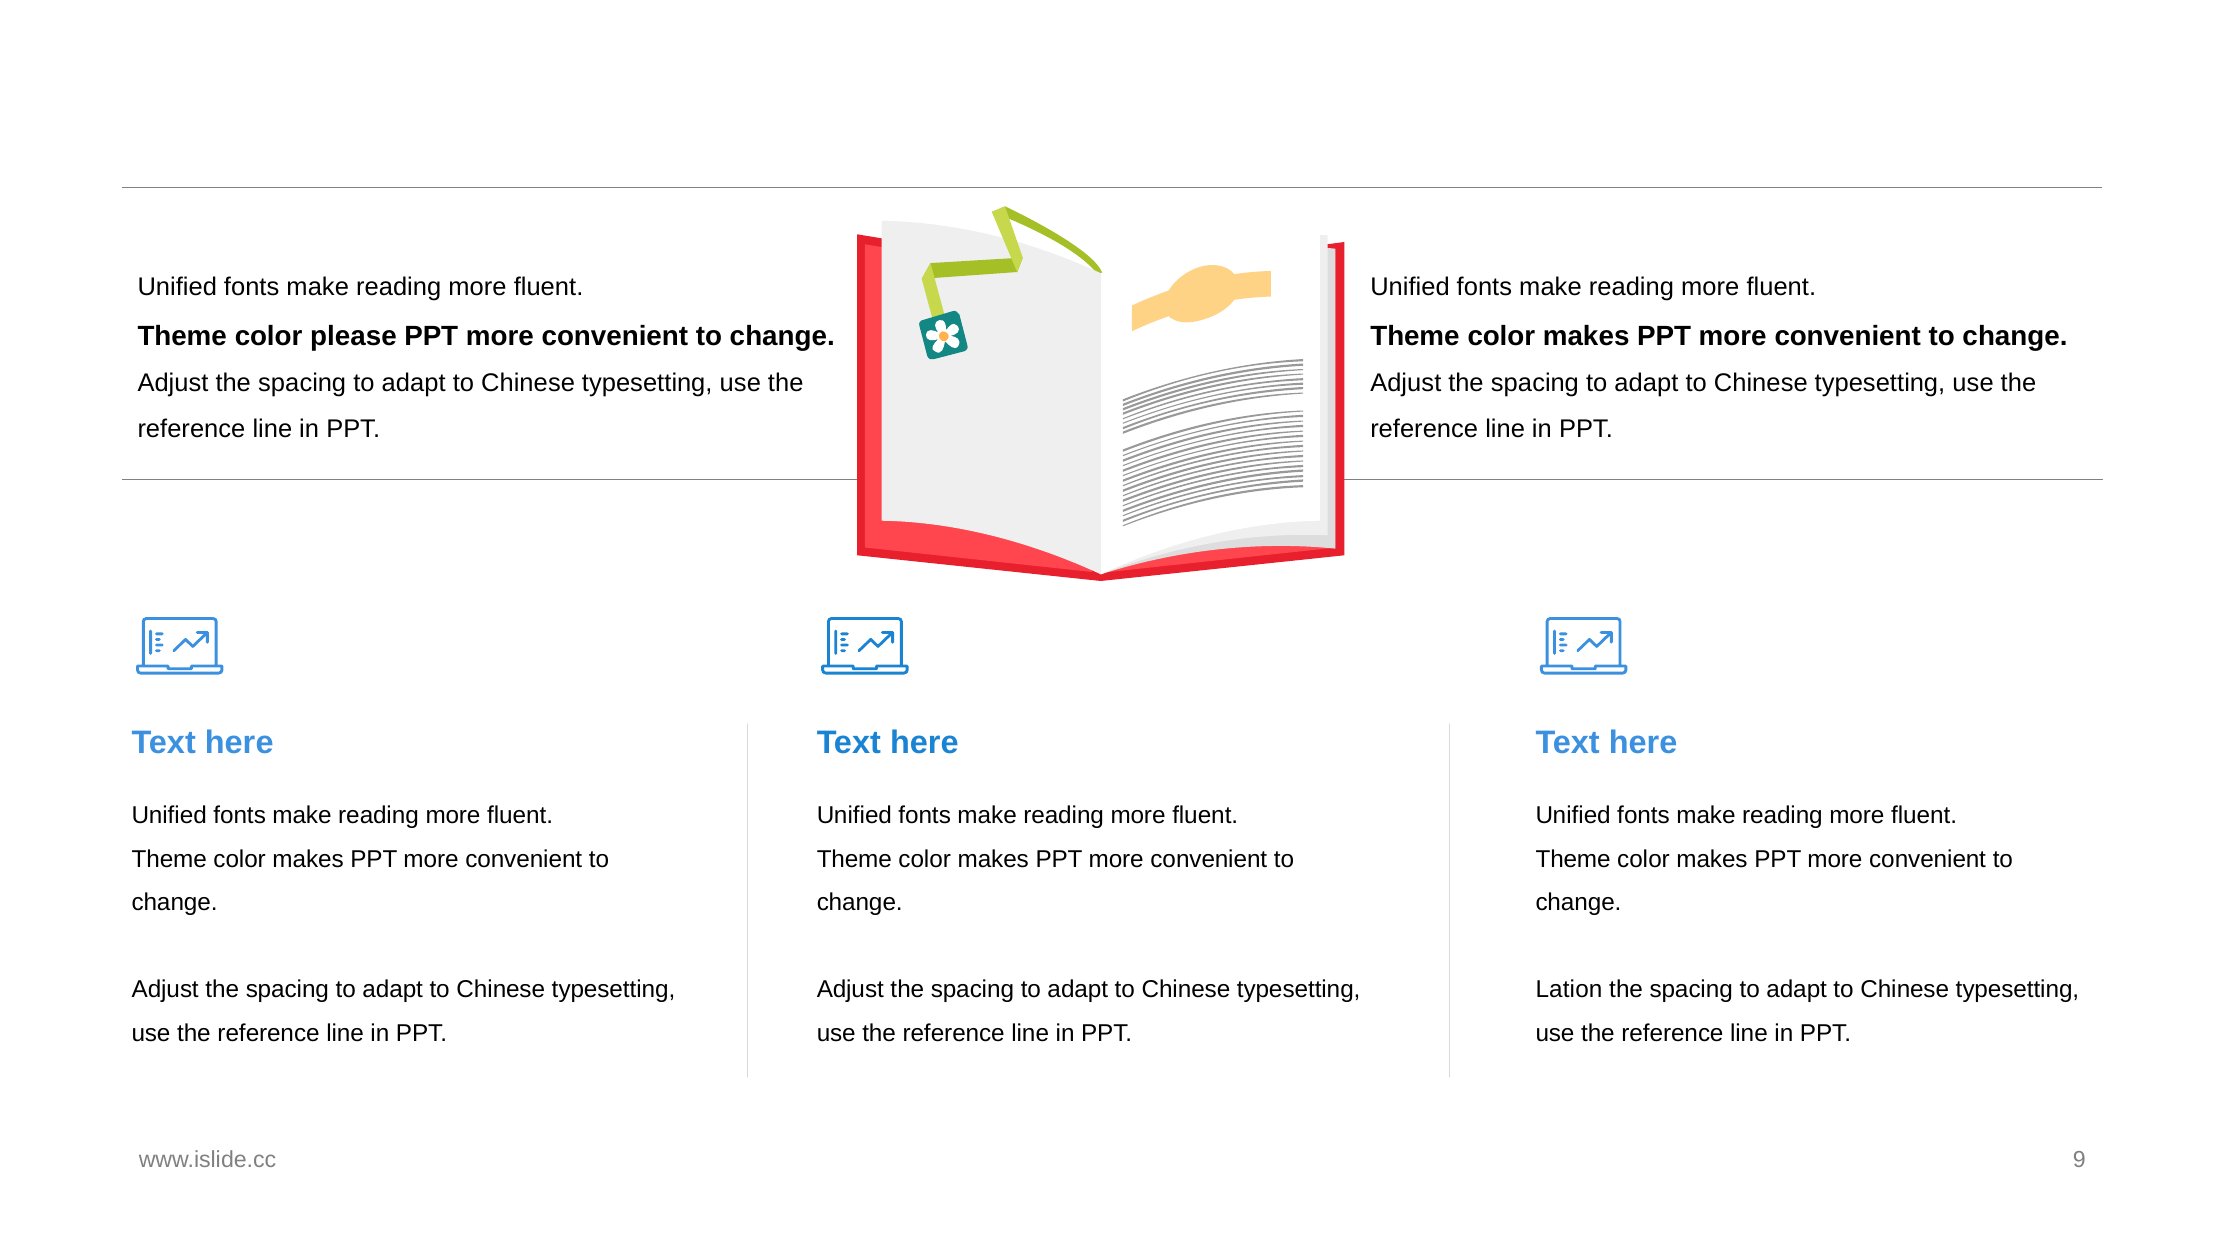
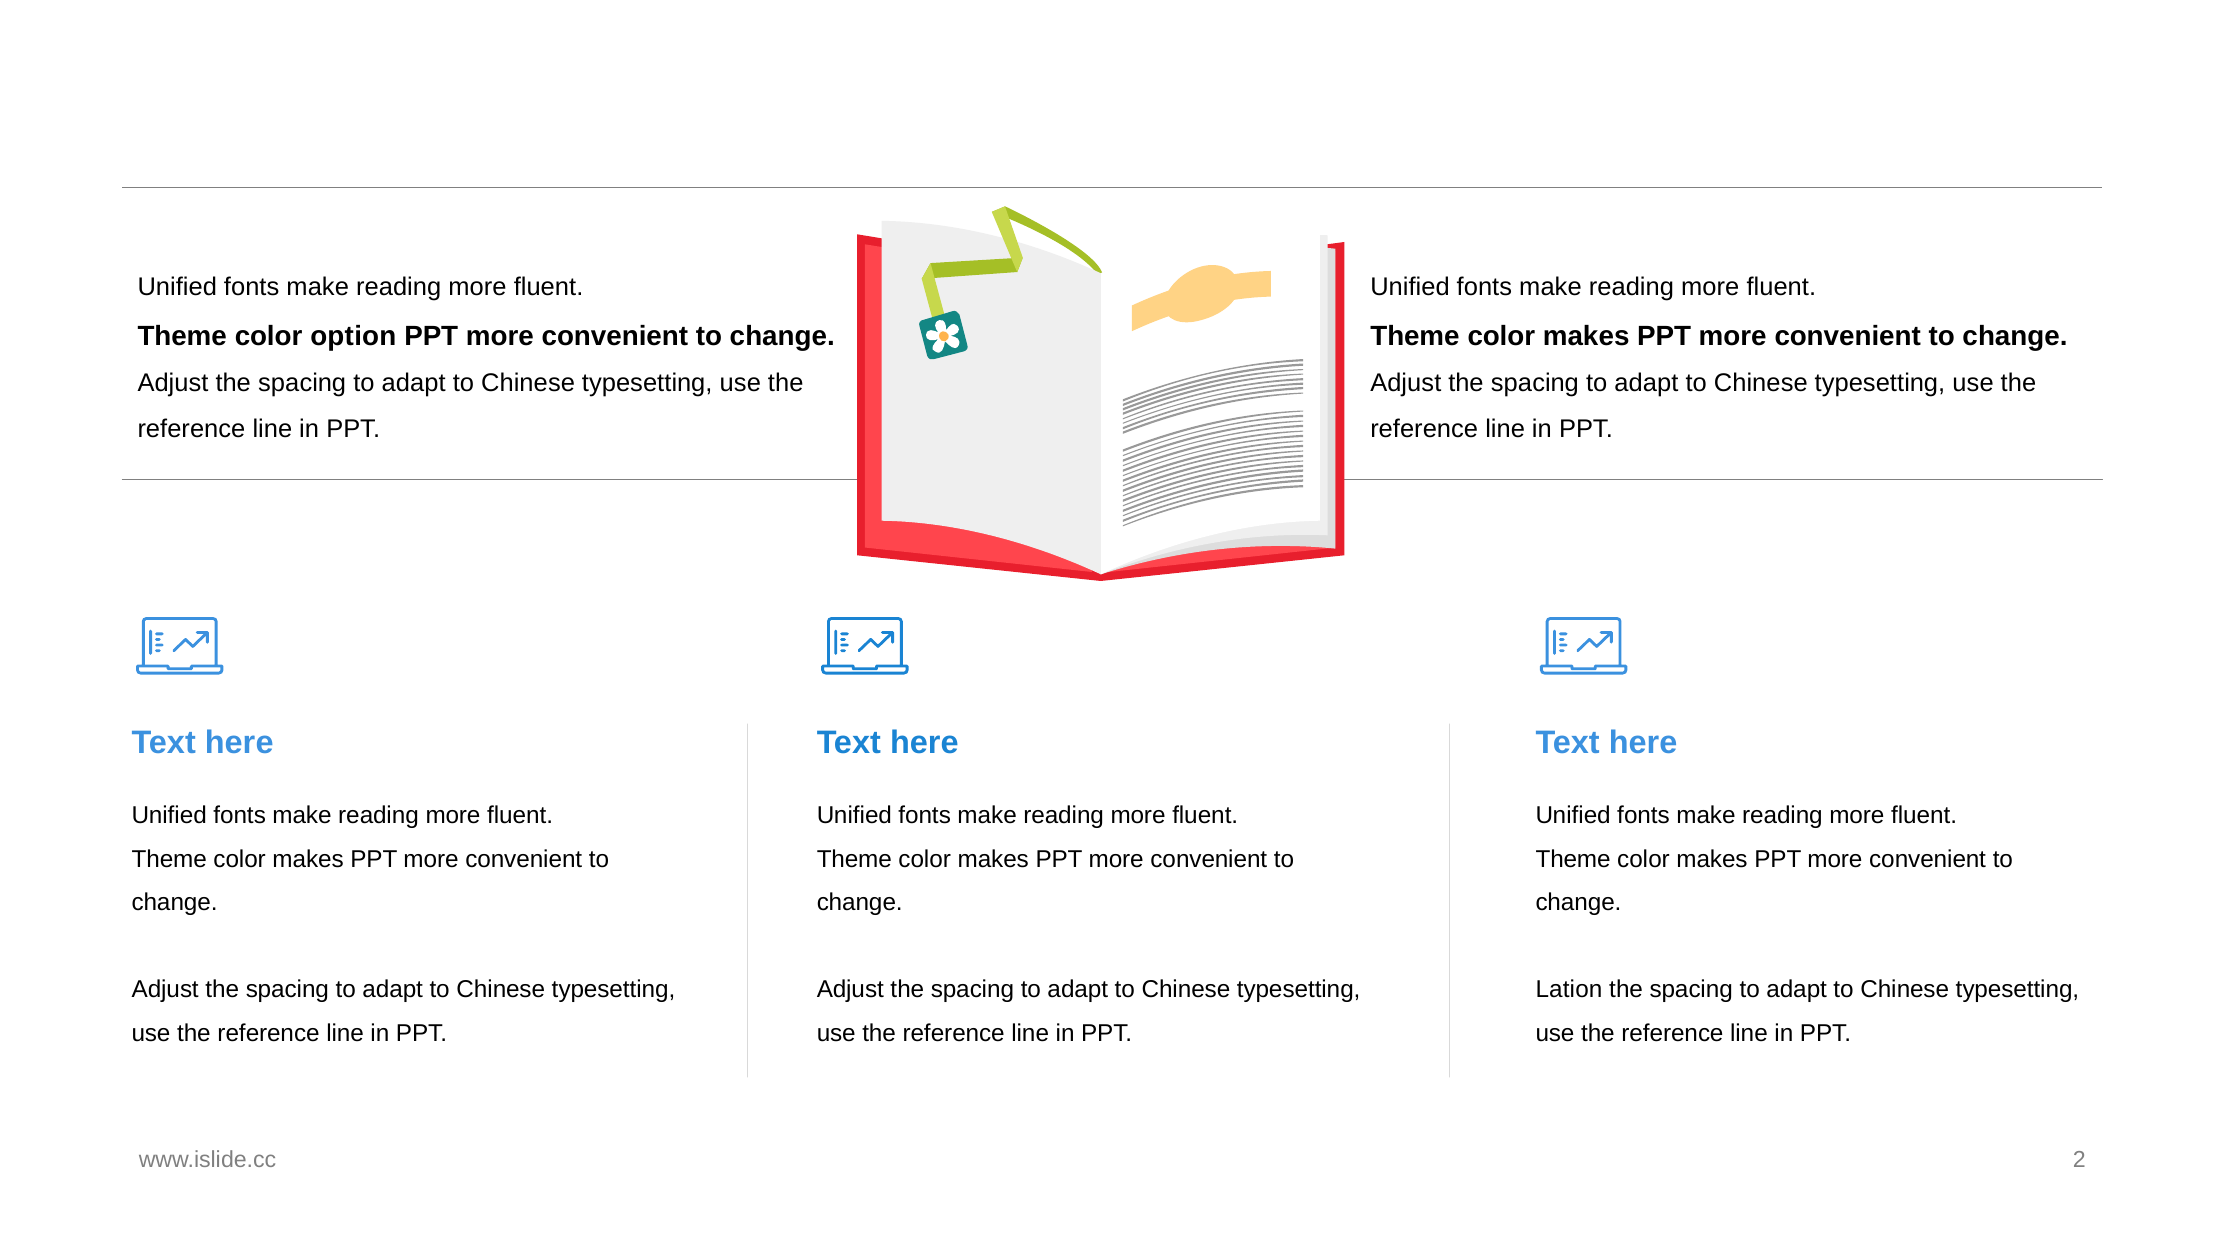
please: please -> option
9: 9 -> 2
